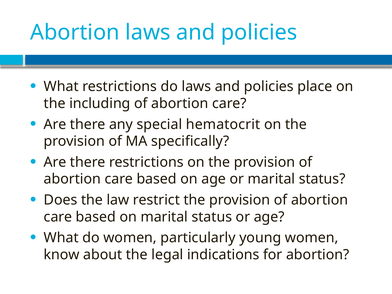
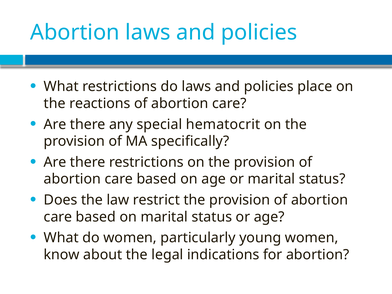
including: including -> reactions
